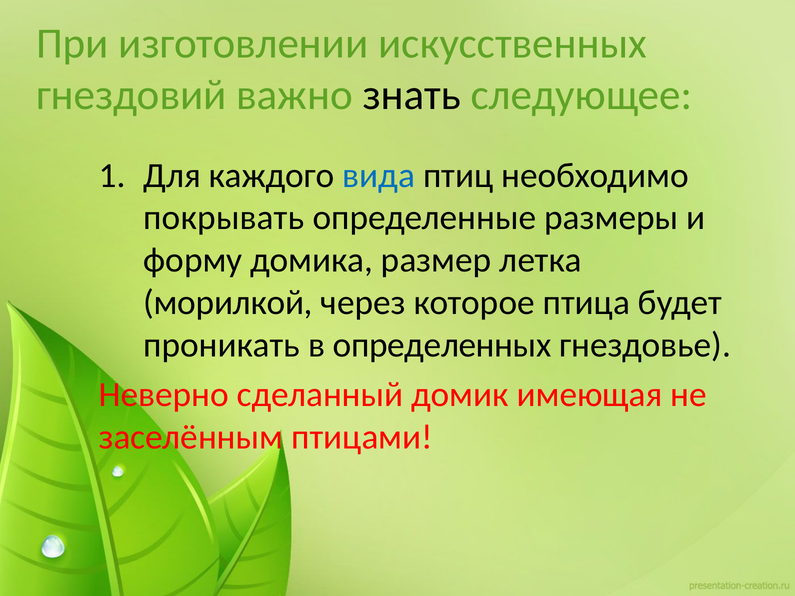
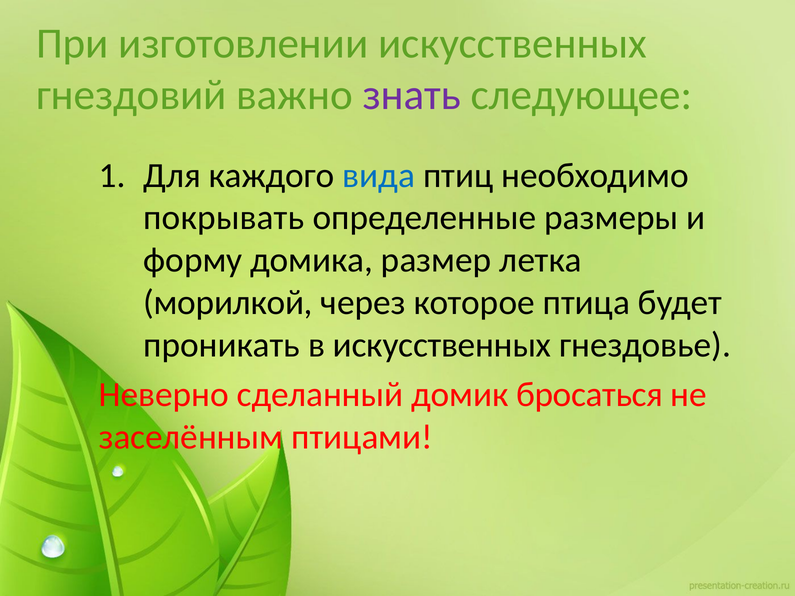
знать colour: black -> purple
в определенных: определенных -> искусственных
имеющая: имеющая -> бросаться
